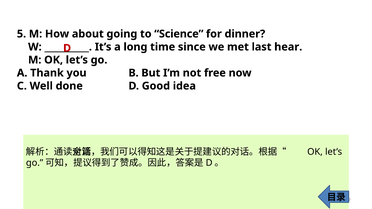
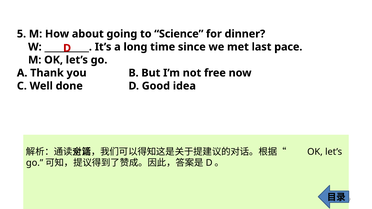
hear: hear -> pace
